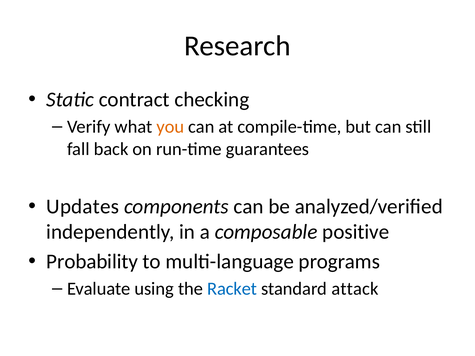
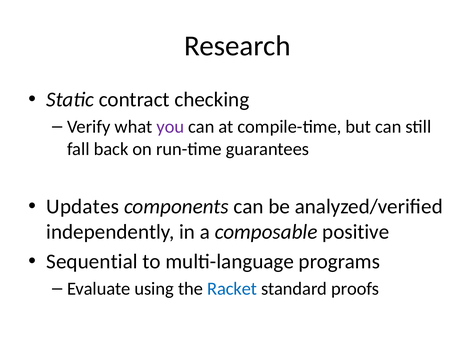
you colour: orange -> purple
Probability: Probability -> Sequential
attack: attack -> proofs
